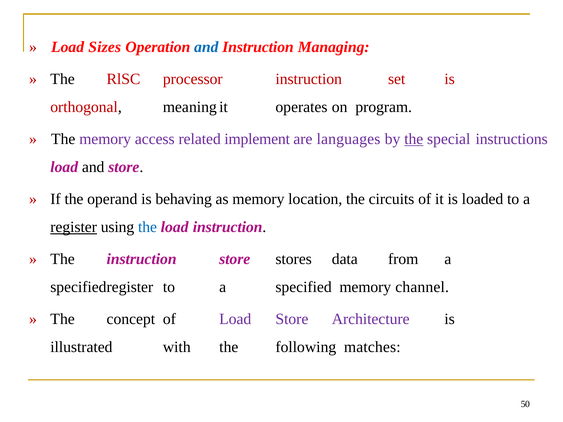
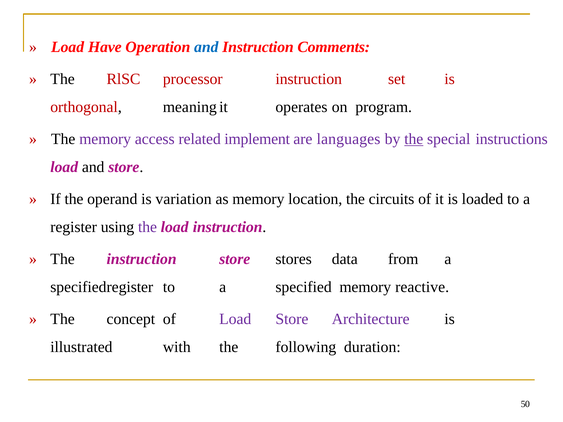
Sizes: Sizes -> Have
Managing: Managing -> Comments
behaving: behaving -> variation
register underline: present -> none
the at (147, 227) colour: blue -> purple
channel: channel -> reactive
matches: matches -> duration
